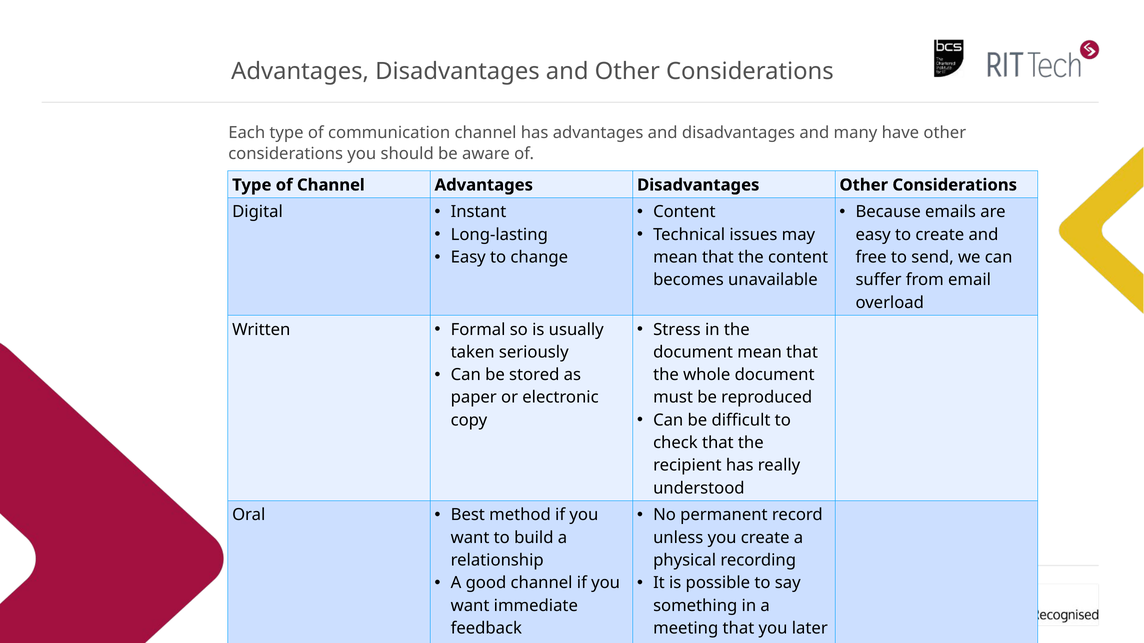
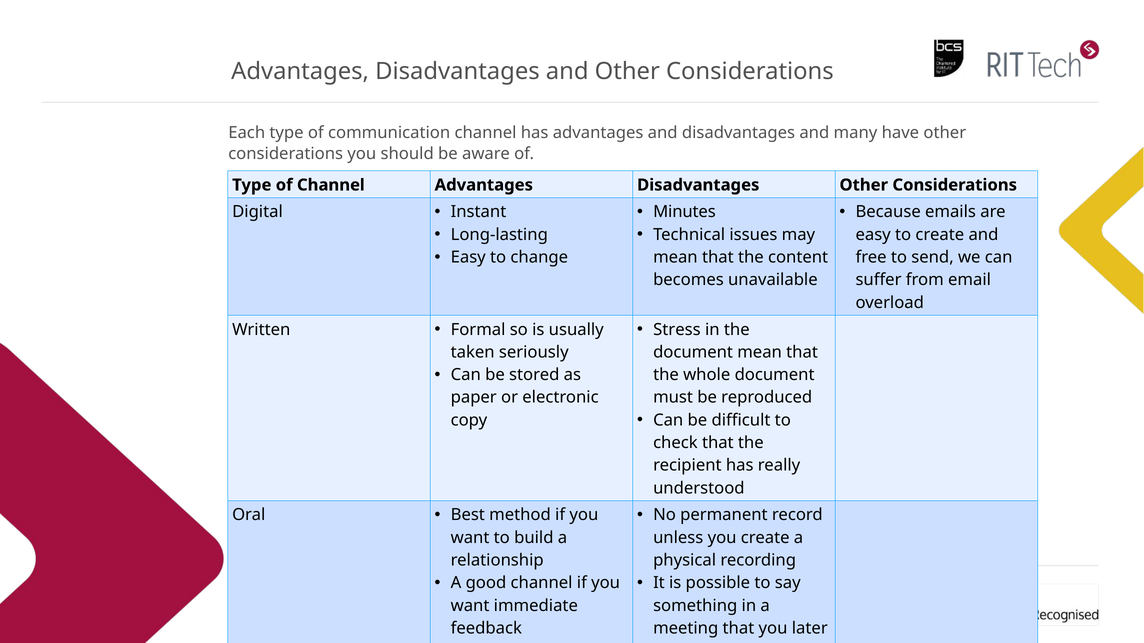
Content at (684, 212): Content -> Minutes
